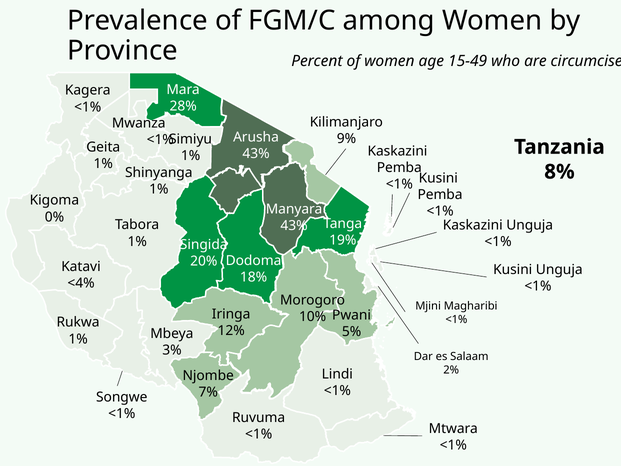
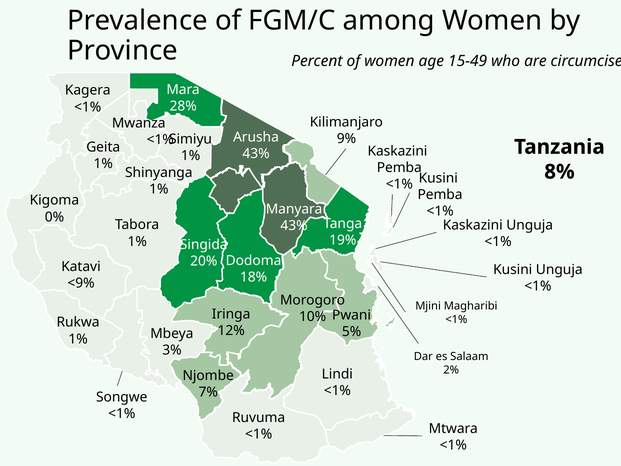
<4%: <4% -> <9%
